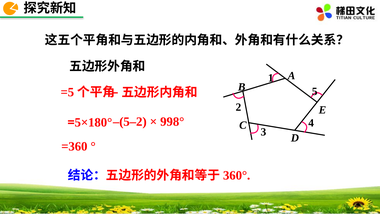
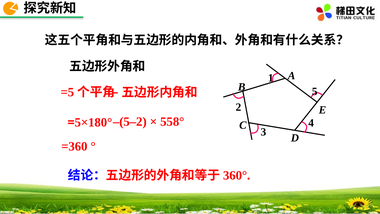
998°: 998° -> 558°
